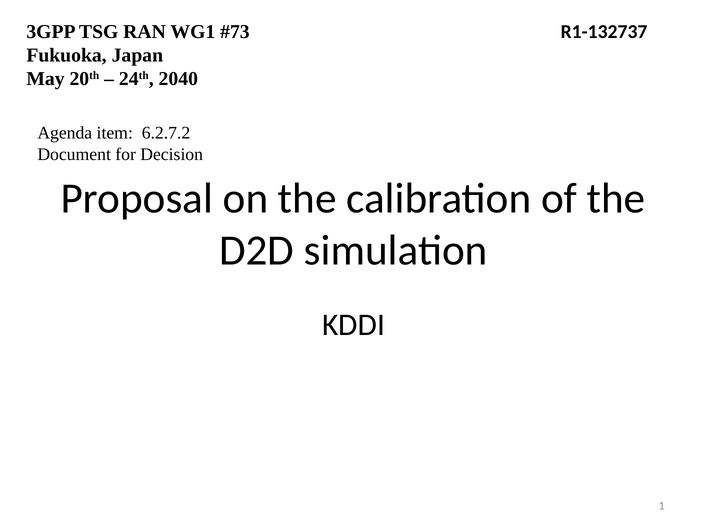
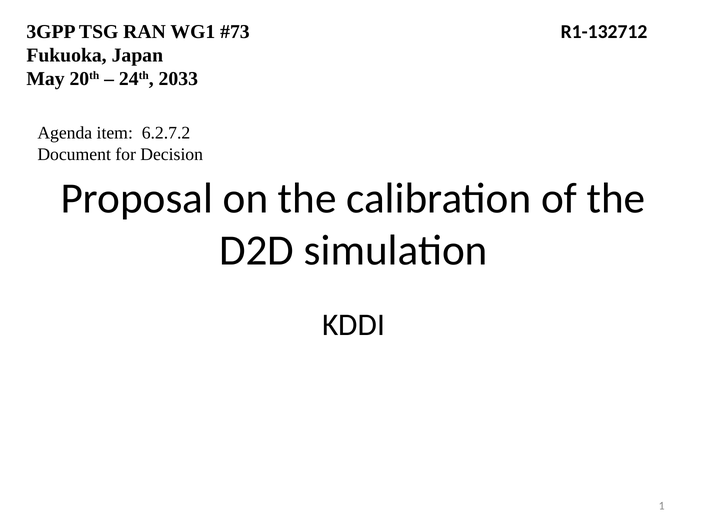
R1-132737: R1-132737 -> R1-132712
2040: 2040 -> 2033
